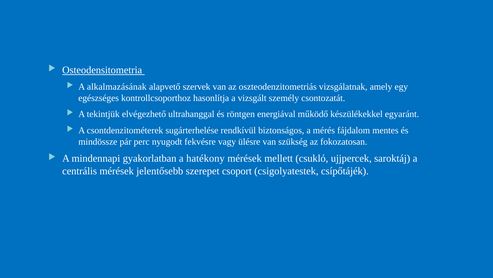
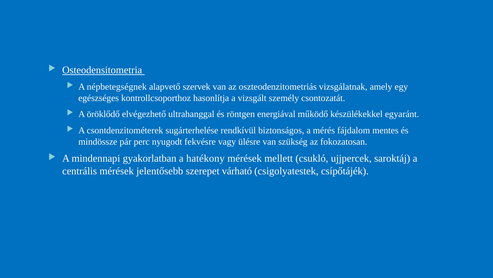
alkalmazásának: alkalmazásának -> népbetegségnek
tekintjük: tekintjük -> öröklődő
csoport: csoport -> várható
